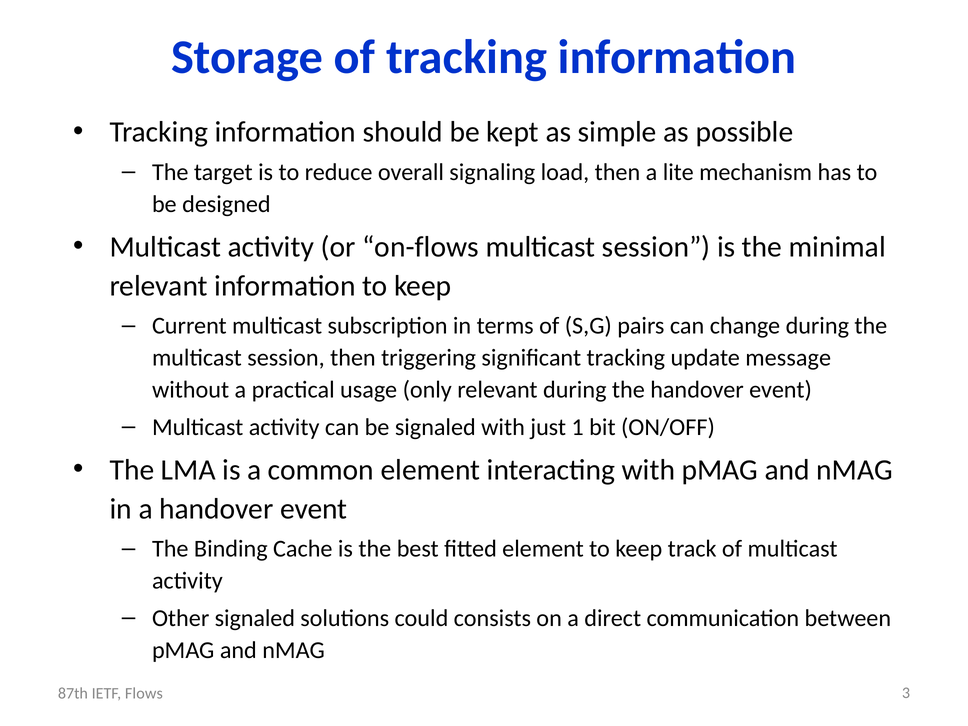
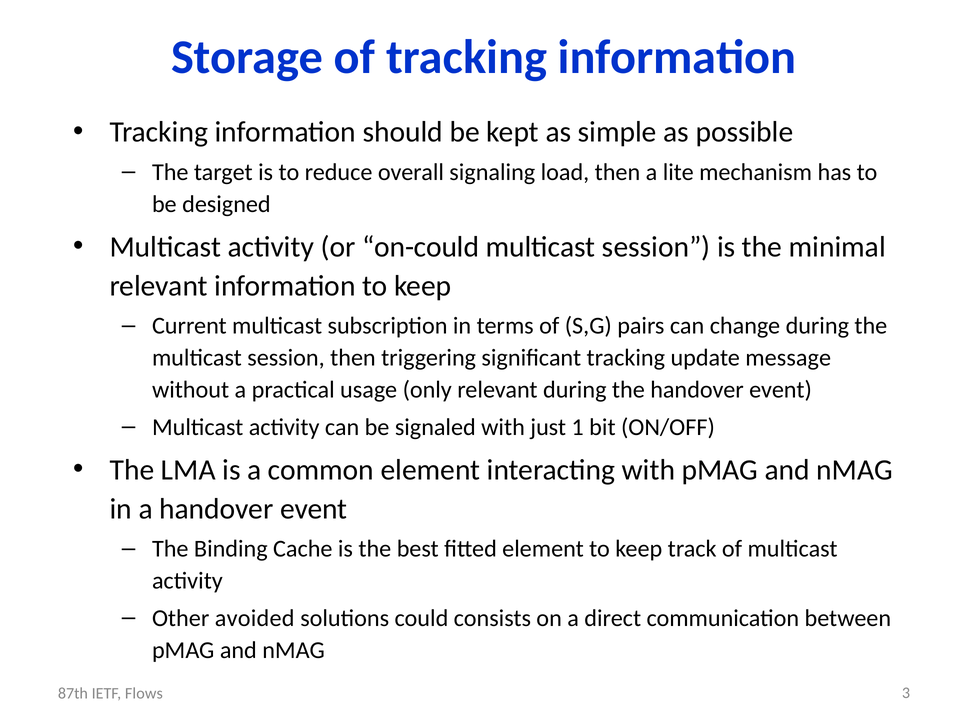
on-flows: on-flows -> on-could
Other signaled: signaled -> avoided
